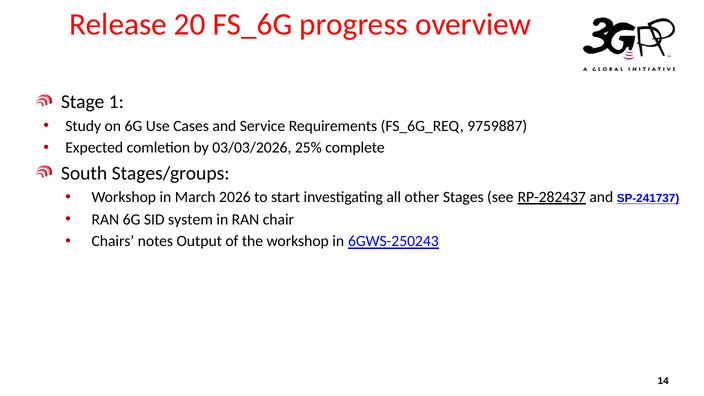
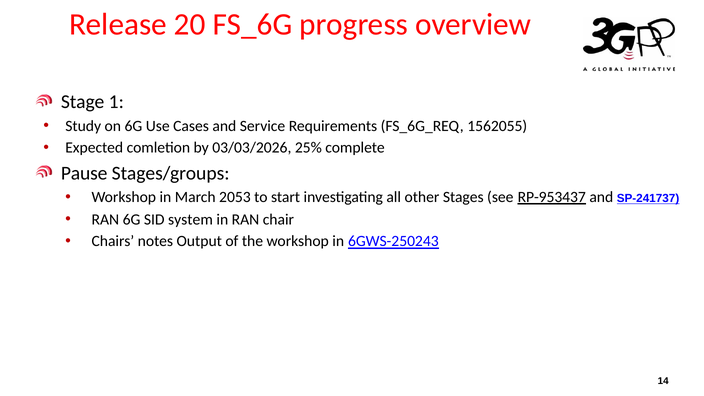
9759887: 9759887 -> 1562055
South: South -> Pause
2026: 2026 -> 2053
RP-282437: RP-282437 -> RP-953437
